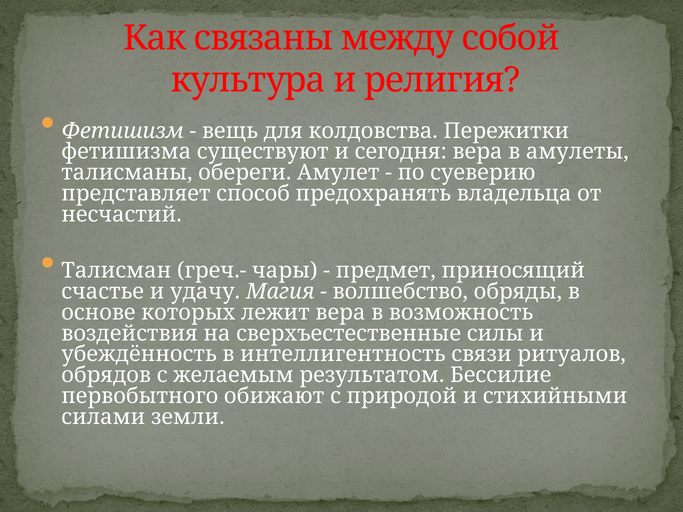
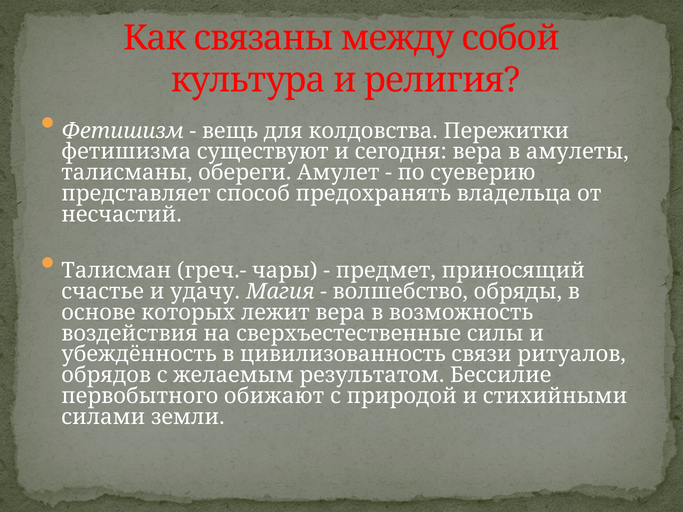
интеллигентность: интеллигентность -> цивилизованность
